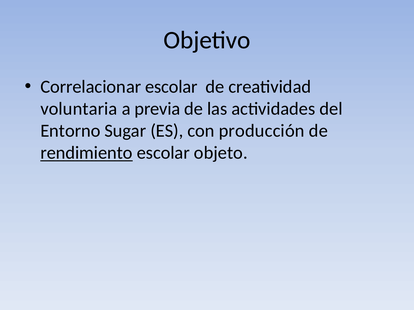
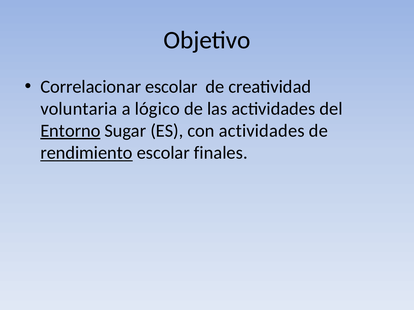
previa: previa -> lógico
Entorno underline: none -> present
con producción: producción -> actividades
objeto: objeto -> finales
